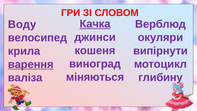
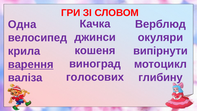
Качка underline: present -> none
Воду: Воду -> Одна
міняються: міняються -> голосових
